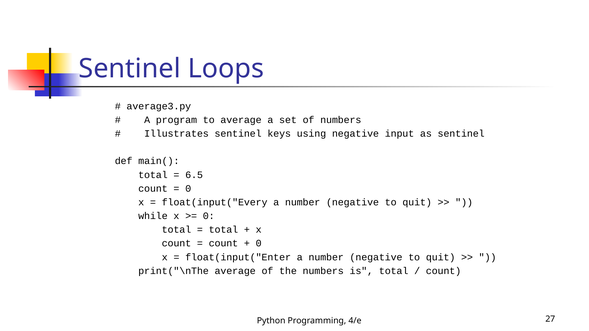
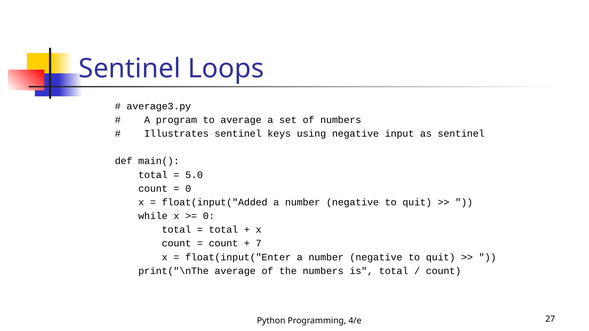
6.5: 6.5 -> 5.0
float(input("Every: float(input("Every -> float(input("Added
0 at (259, 244): 0 -> 7
